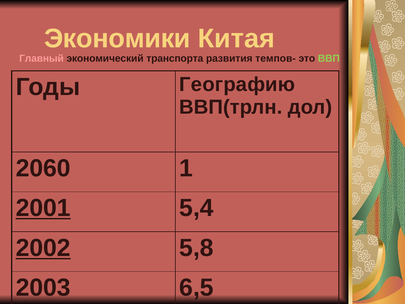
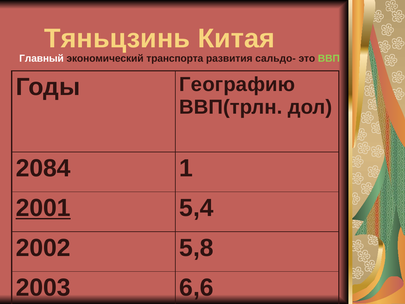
Экономики: Экономики -> Тяньцзинь
Главный colour: pink -> white
темпов-: темпов- -> сальдо-
2060: 2060 -> 2084
2002 underline: present -> none
6,5: 6,5 -> 6,6
